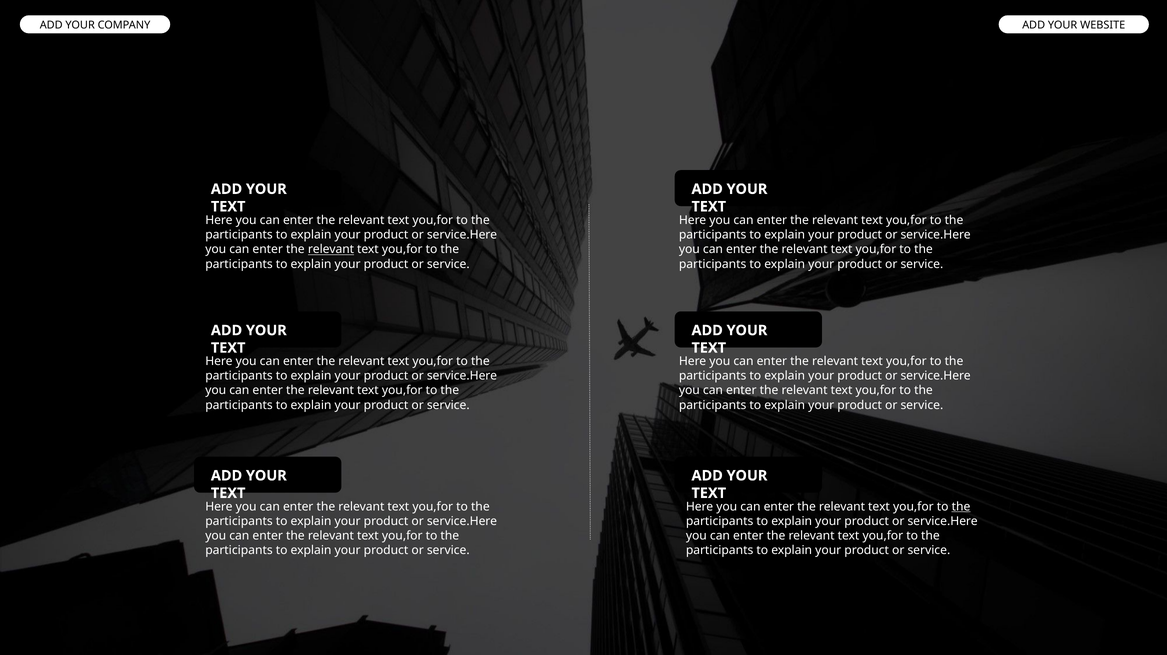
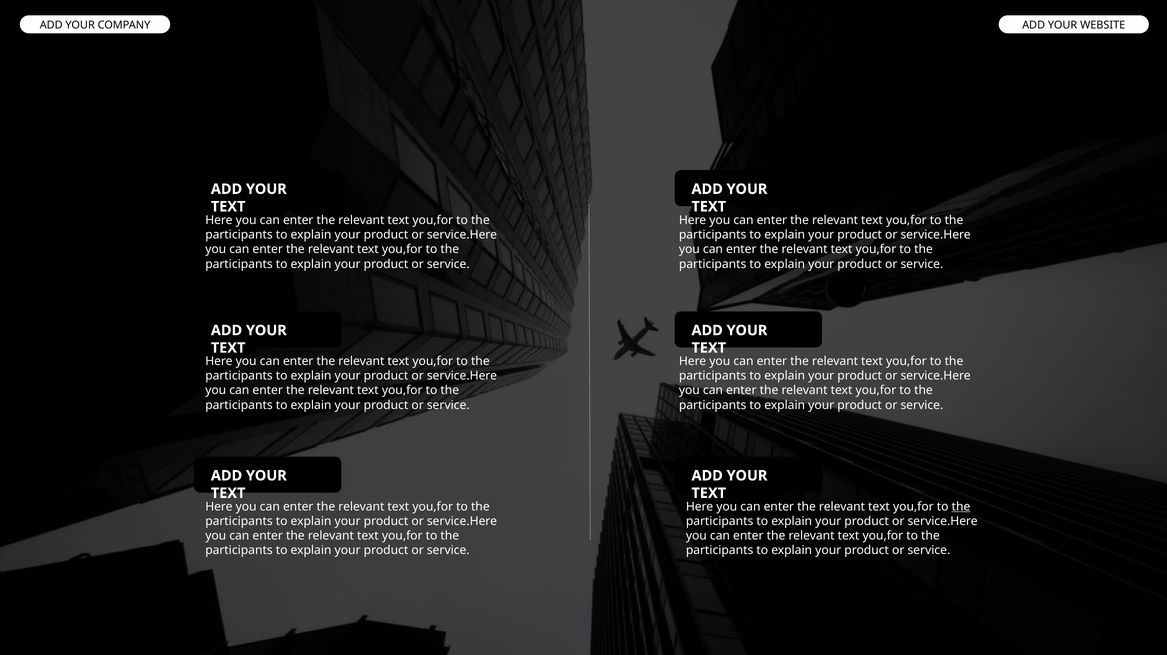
relevant at (331, 250) underline: present -> none
